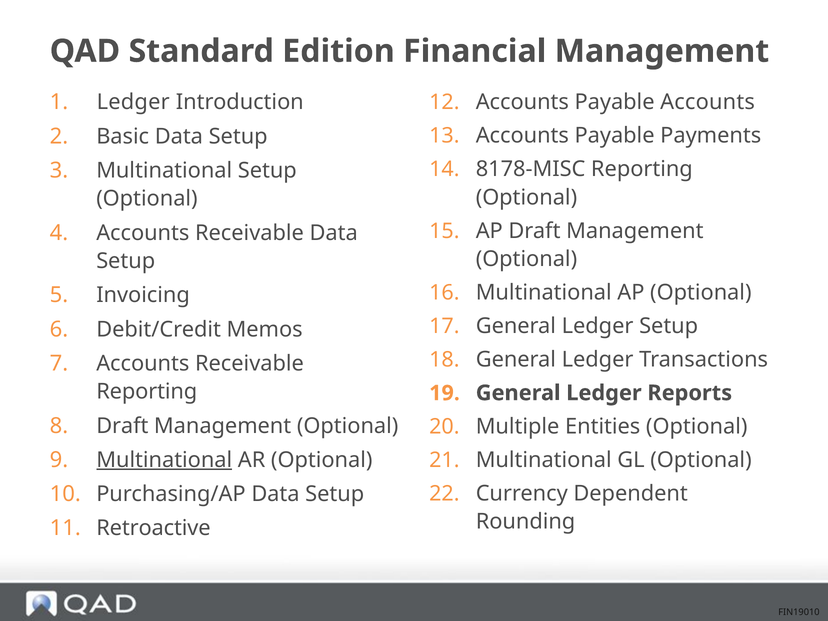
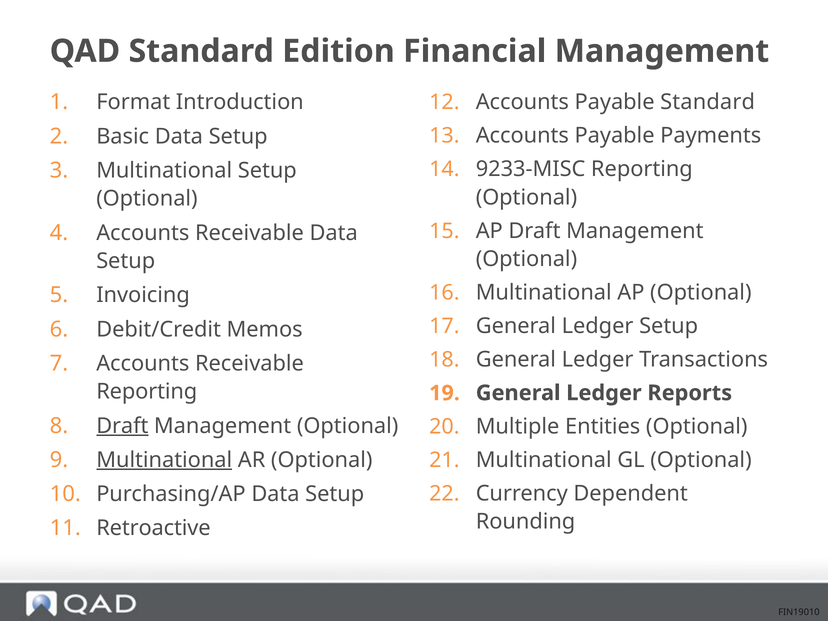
Ledger at (133, 102): Ledger -> Format
Payable Accounts: Accounts -> Standard
8178-MISC: 8178-MISC -> 9233-MISC
Draft at (122, 426) underline: none -> present
